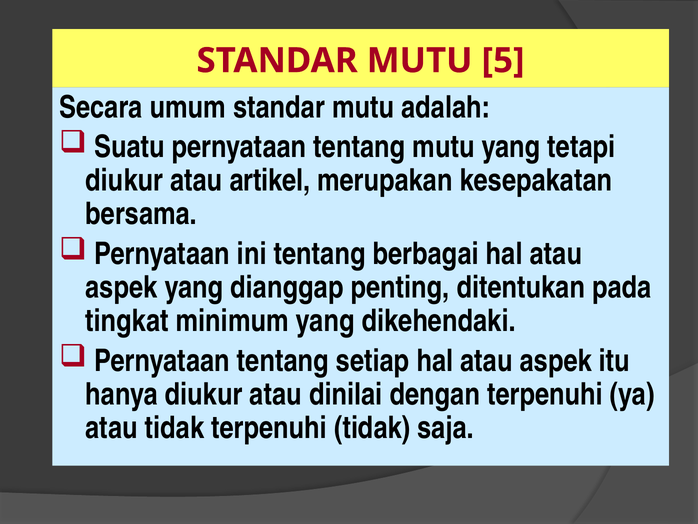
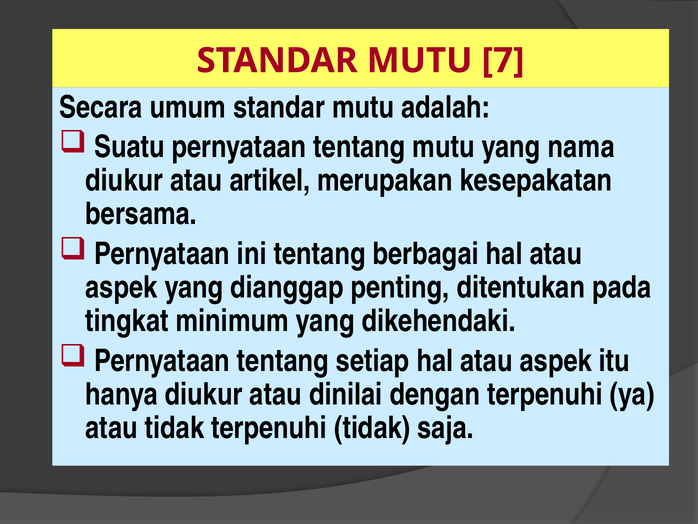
5: 5 -> 7
tetapi: tetapi -> nama
